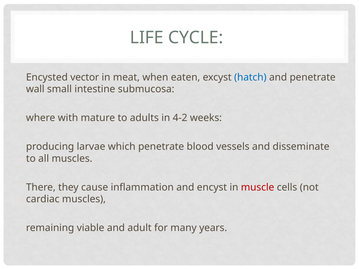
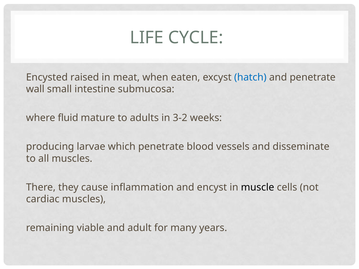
vector: vector -> raised
with: with -> fluid
4-2: 4-2 -> 3-2
muscle colour: red -> black
